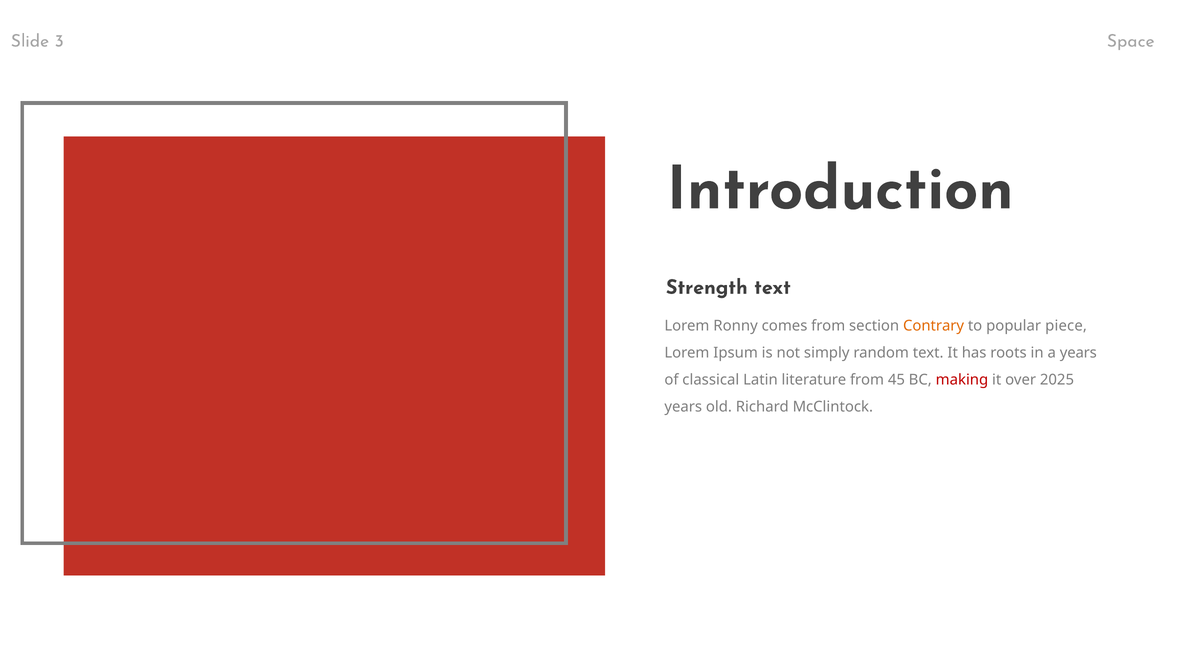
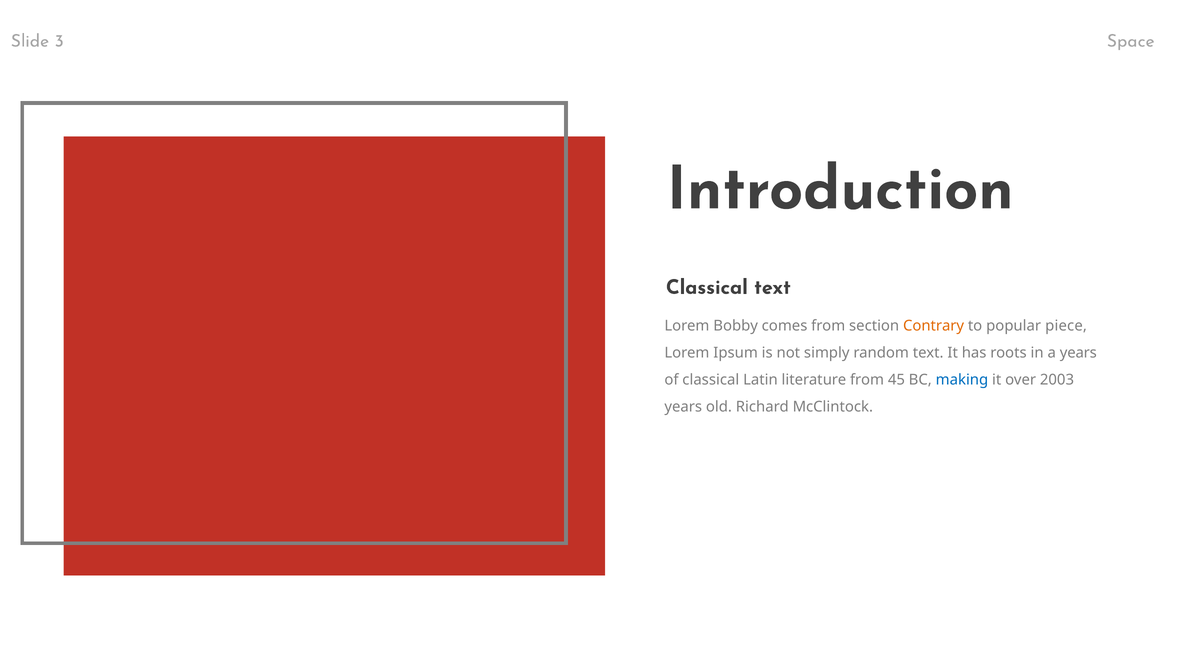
Strength at (707, 287): Strength -> Classical
Ronny: Ronny -> Bobby
making colour: red -> blue
2025: 2025 -> 2003
